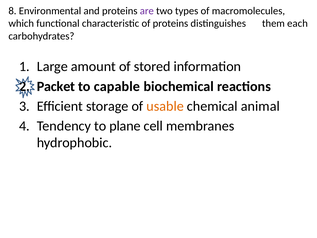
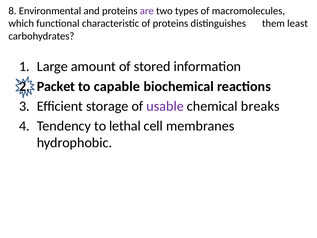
each: each -> least
usable colour: orange -> purple
animal: animal -> breaks
plane: plane -> lethal
